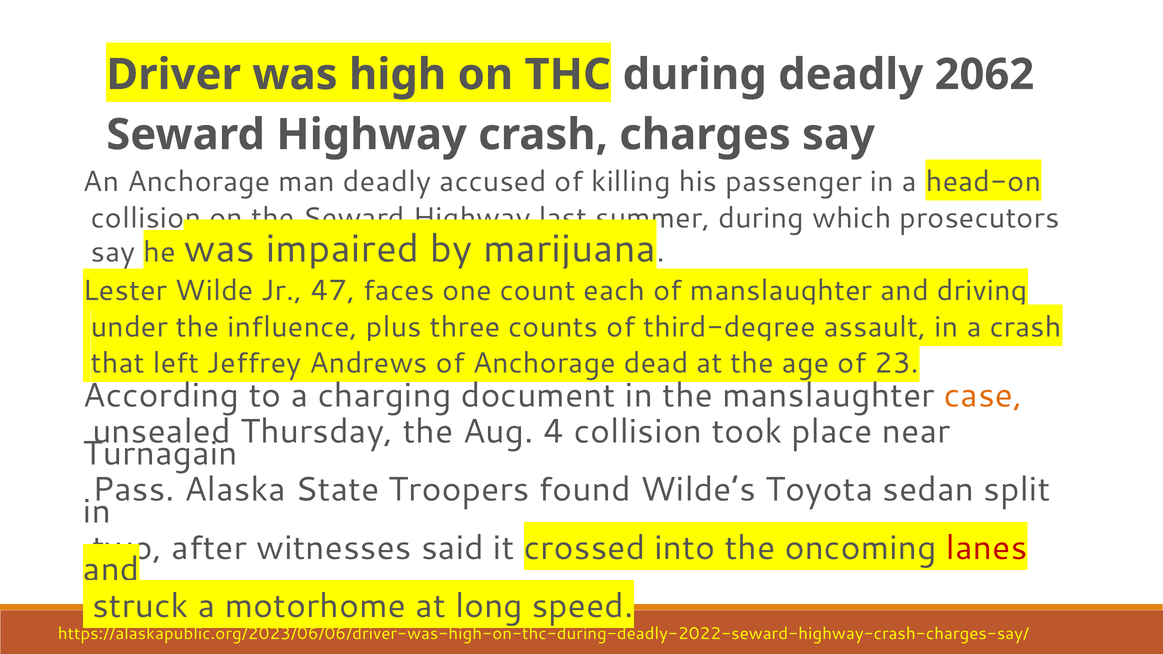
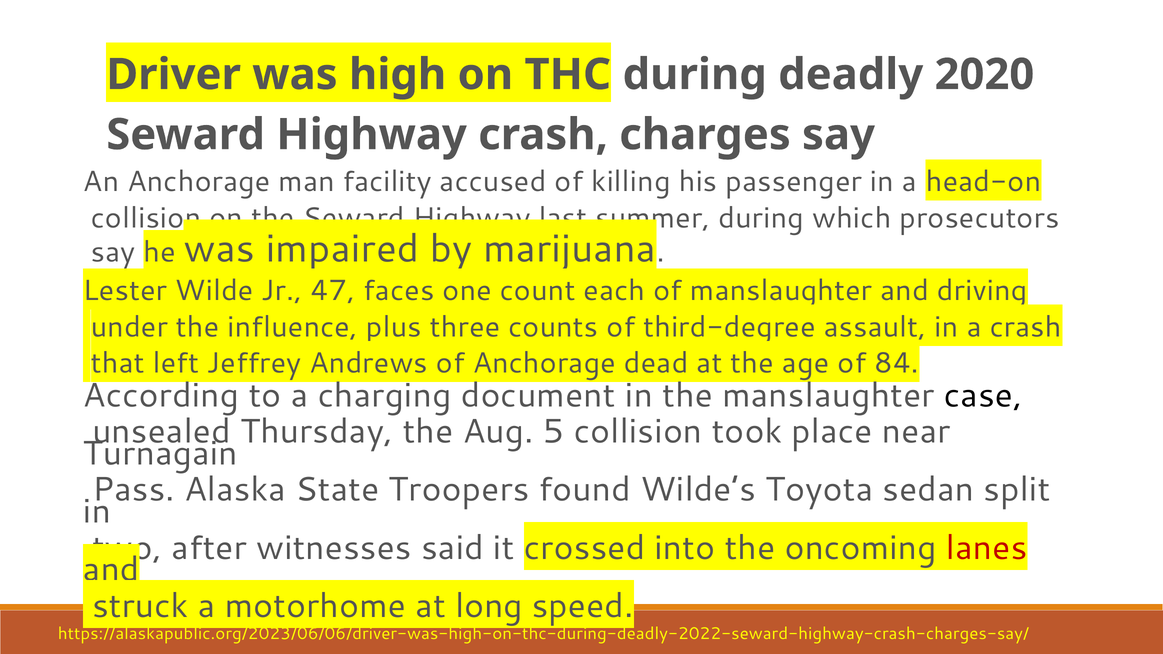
2062: 2062 -> 2020
man deadly: deadly -> facility
23: 23 -> 84
case colour: orange -> black
4: 4 -> 5
